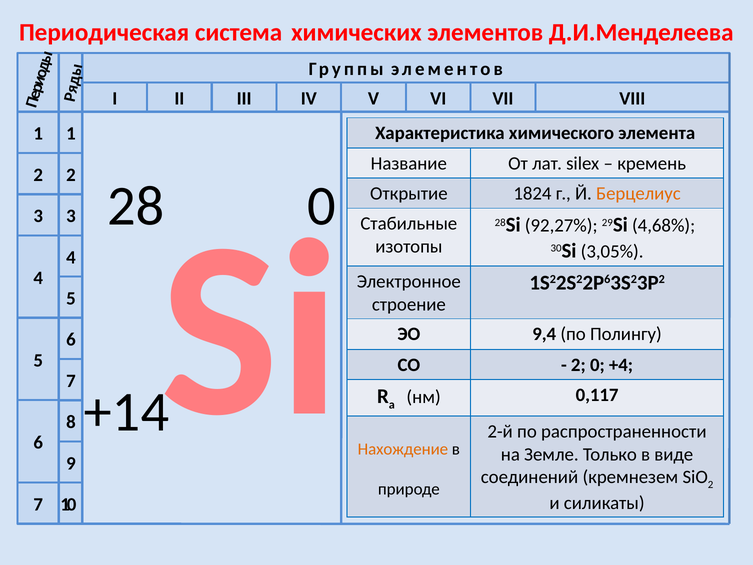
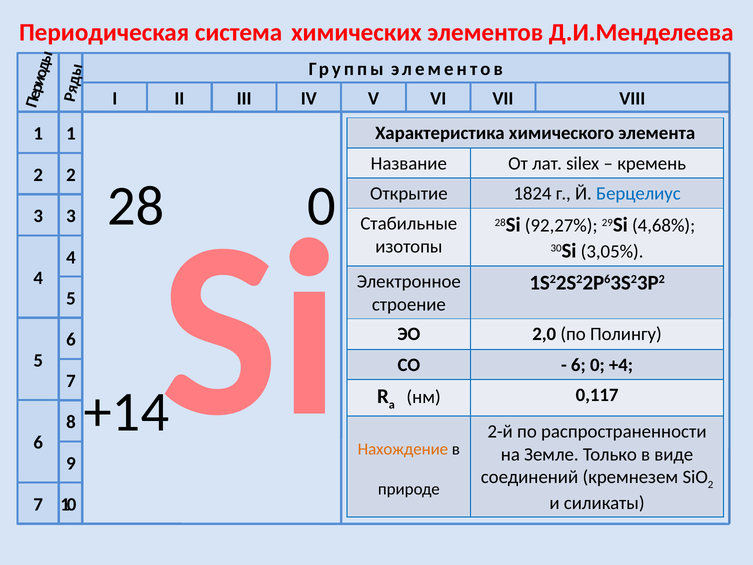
Берцелиус colour: orange -> blue
9,4: 9,4 -> 2,0
2 at (578, 365): 2 -> 6
